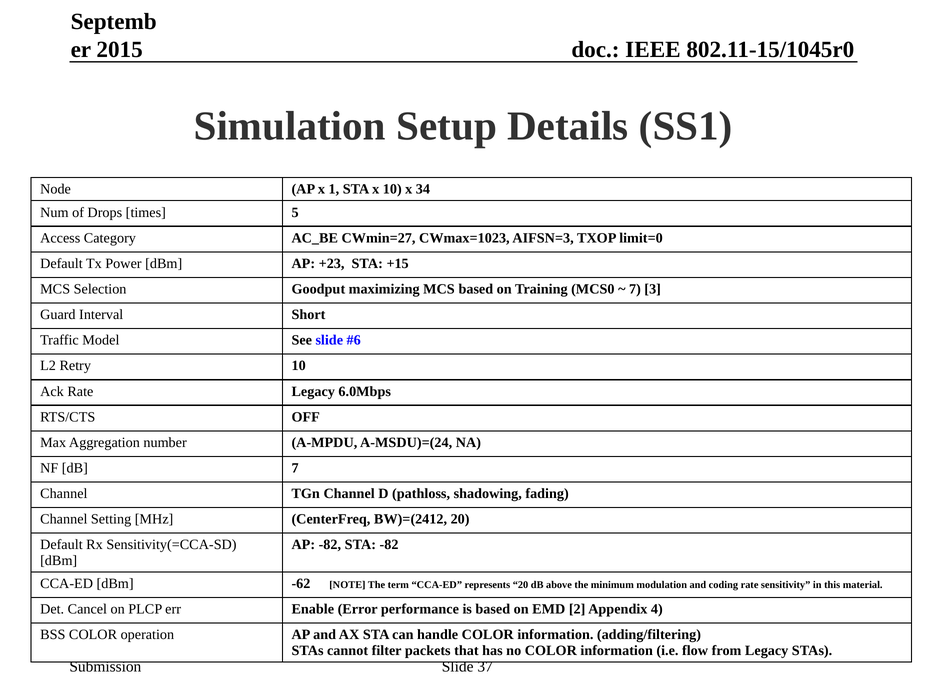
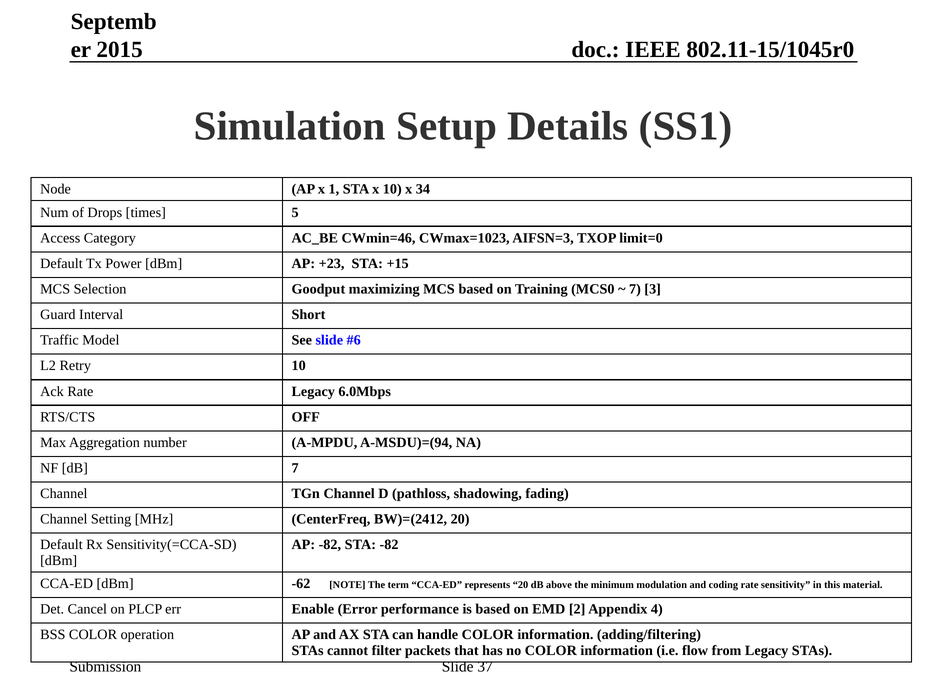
CWmin=27: CWmin=27 -> CWmin=46
A-MSDU)=(24: A-MSDU)=(24 -> A-MSDU)=(94
